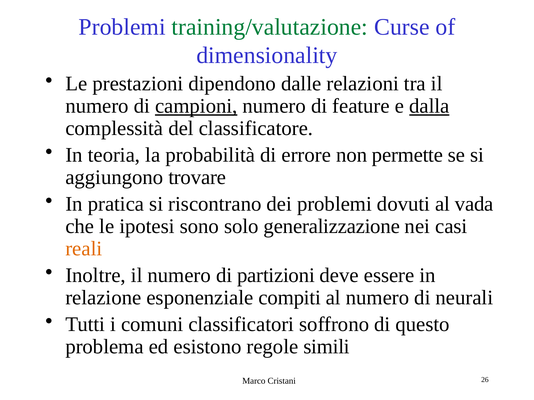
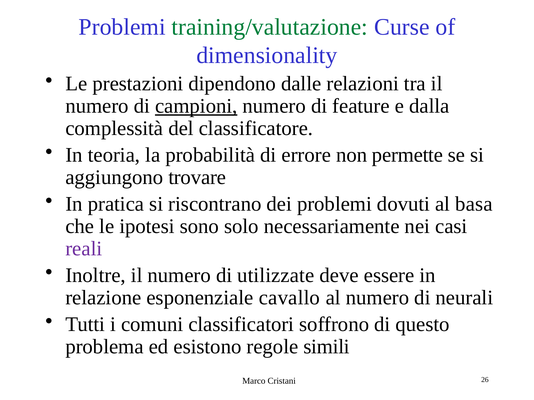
dalla underline: present -> none
vada: vada -> basa
generalizzazione: generalizzazione -> necessariamente
reali colour: orange -> purple
partizioni: partizioni -> utilizzate
compiti: compiti -> cavallo
